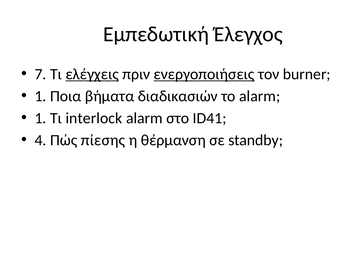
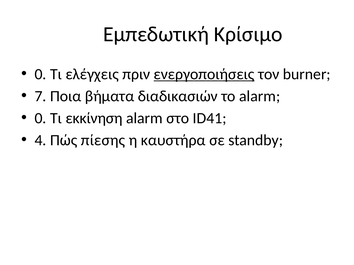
Έλεγχος: Έλεγχος -> Κρίσιμο
7 at (40, 74): 7 -> 0
ελέγχεις underline: present -> none
1 at (40, 96): 1 -> 7
1 at (40, 118): 1 -> 0
interlock: interlock -> εκκίνηση
θέρμανση: θέρμανση -> καυστήρα
